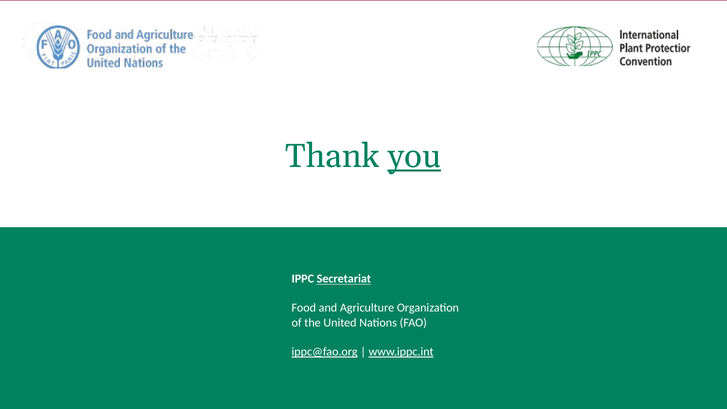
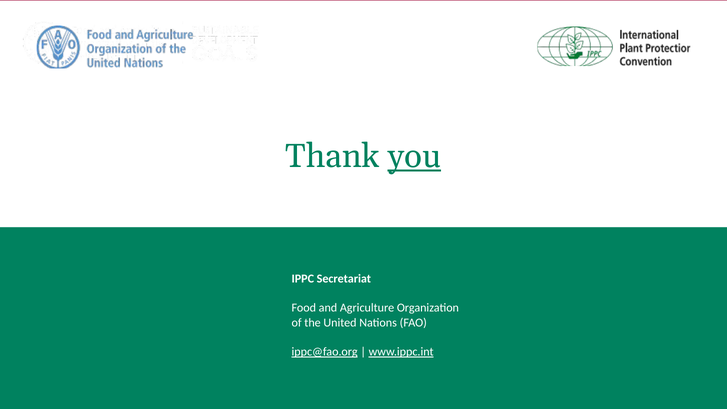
Secretariat underline: present -> none
